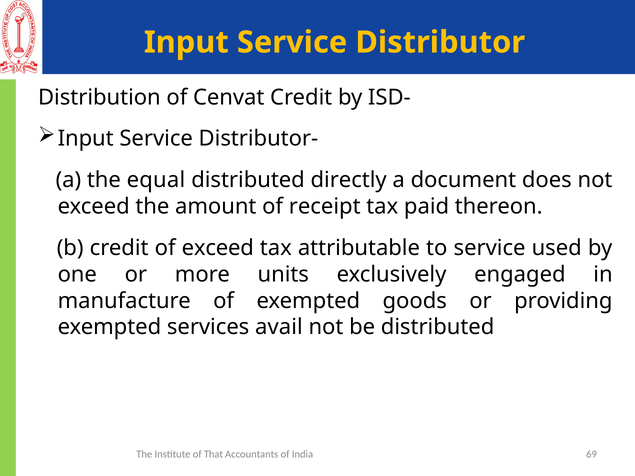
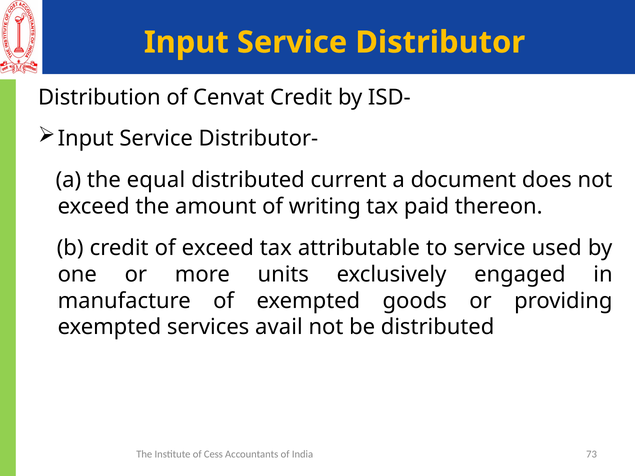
directly: directly -> current
receipt: receipt -> writing
That: That -> Cess
69: 69 -> 73
